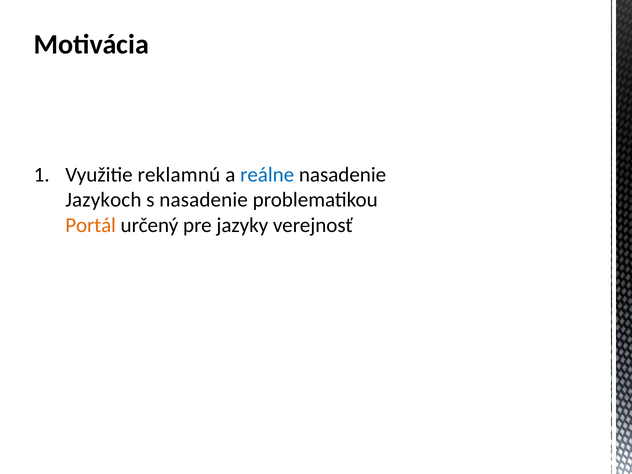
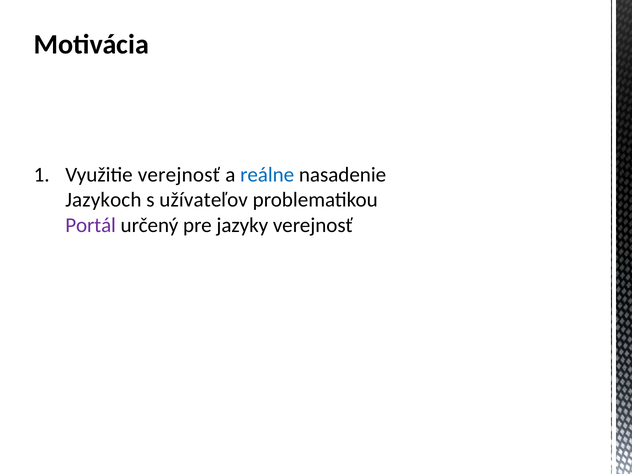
Využitie reklamnú: reklamnú -> verejnosť
s nasadenie: nasadenie -> užívateľov
Portál colour: orange -> purple
